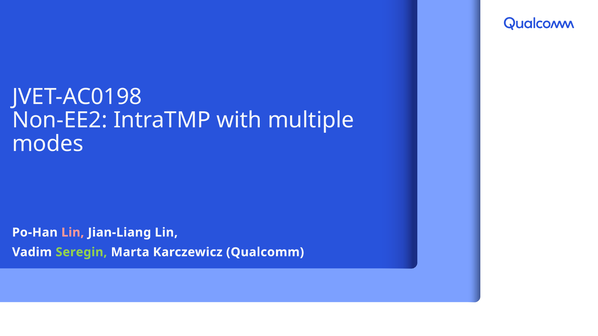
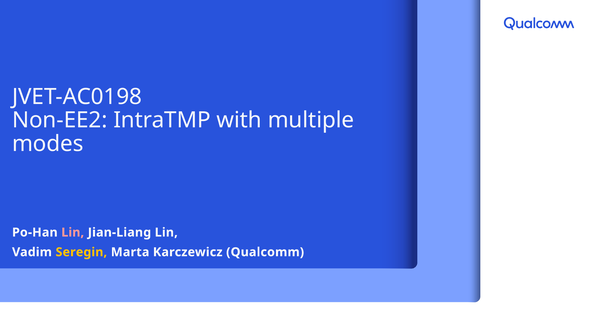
Seregin colour: light green -> yellow
